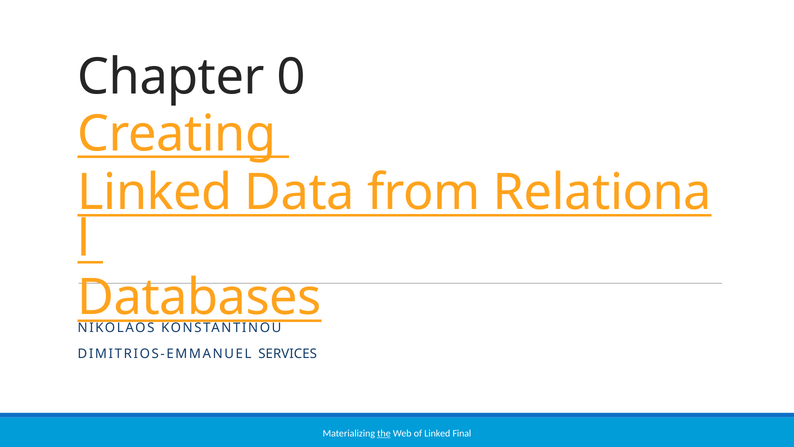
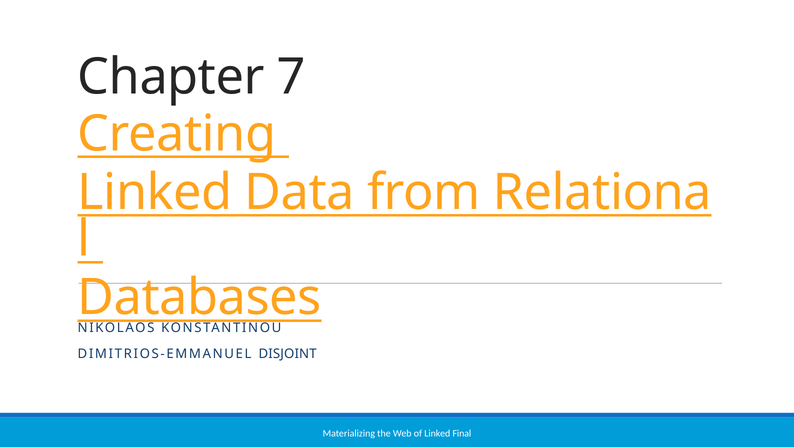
0: 0 -> 7
SERVICES: SERVICES -> DISJOINT
the underline: present -> none
